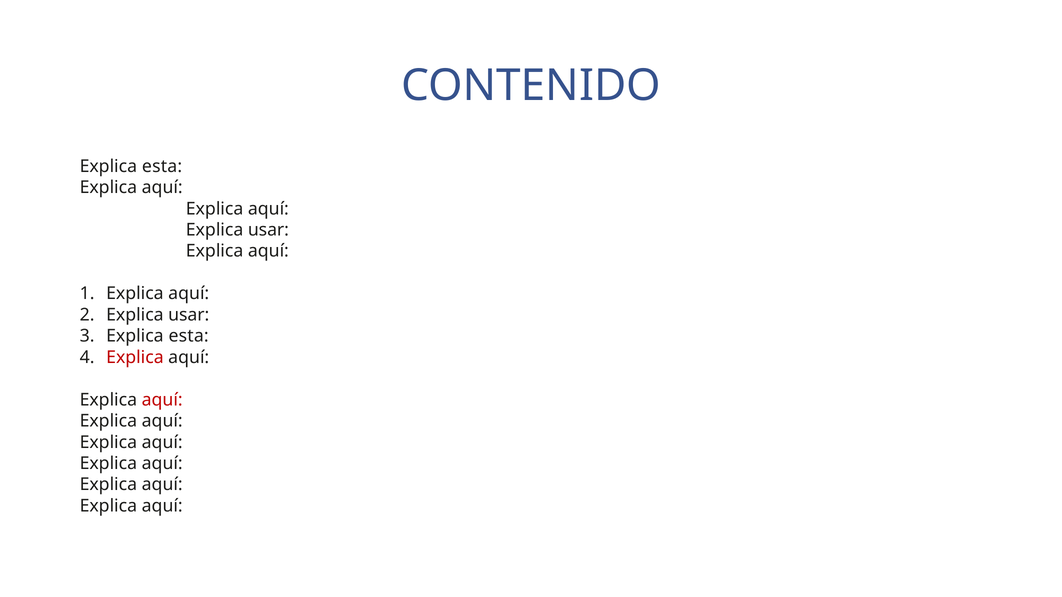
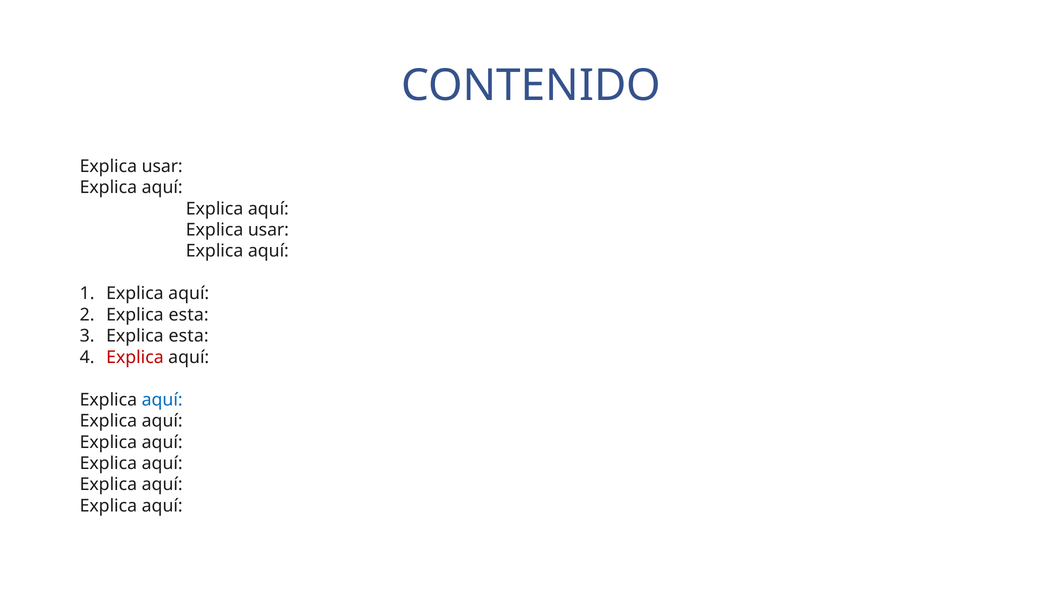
esta at (162, 166): esta -> usar
usar at (189, 315): usar -> esta
aquí at (162, 400) colour: red -> blue
